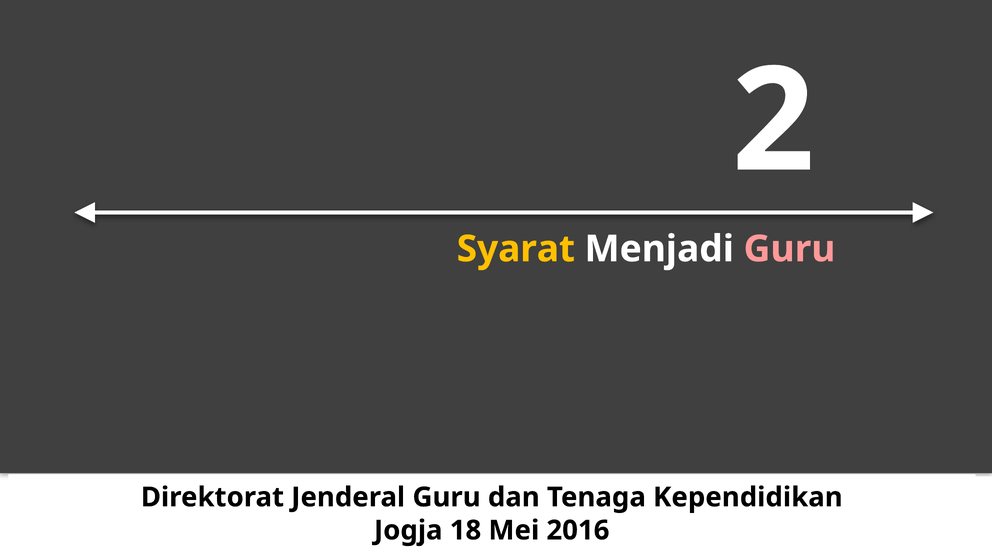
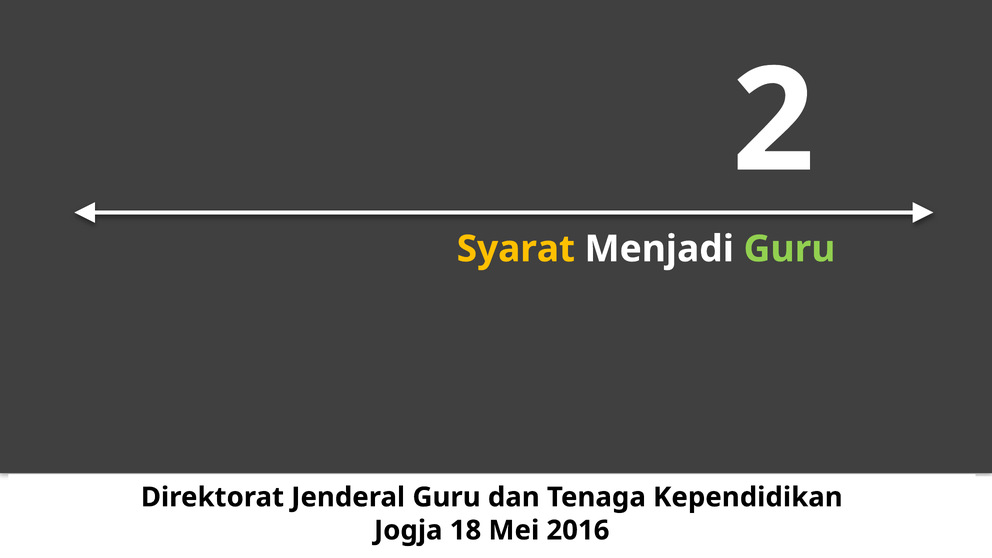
Guru at (790, 249) colour: pink -> light green
